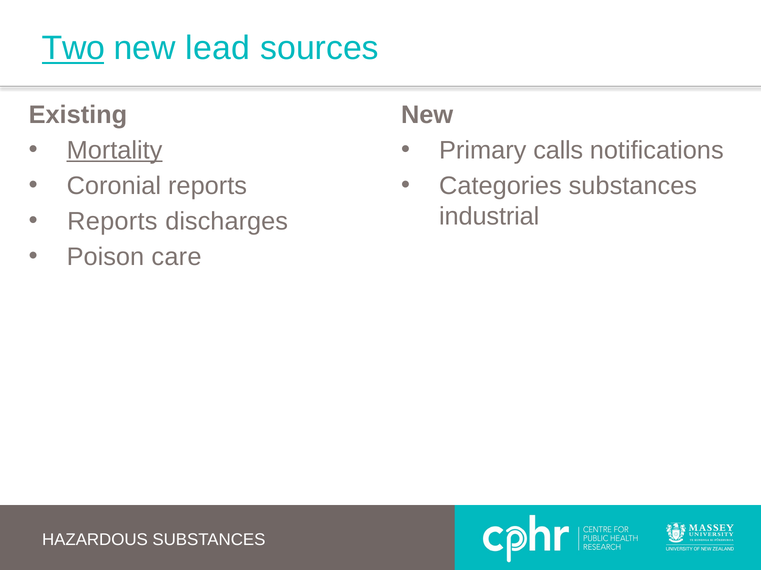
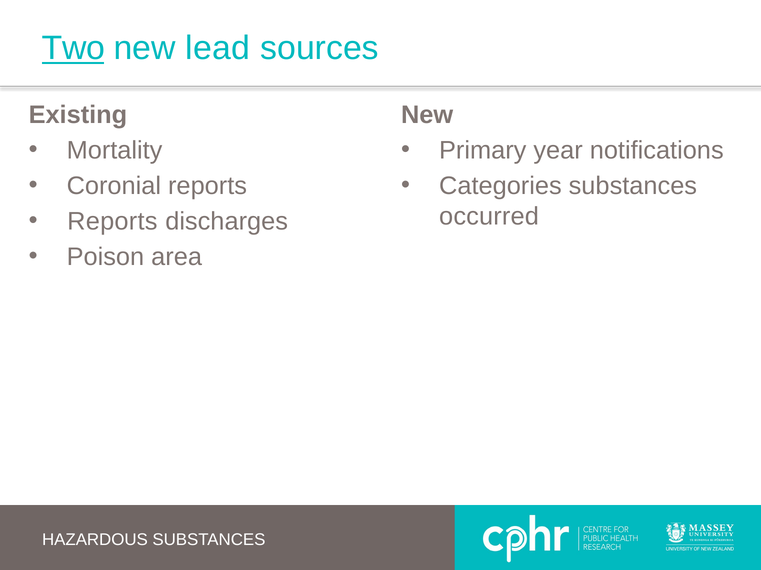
Mortality underline: present -> none
calls: calls -> year
industrial: industrial -> occurred
care: care -> area
